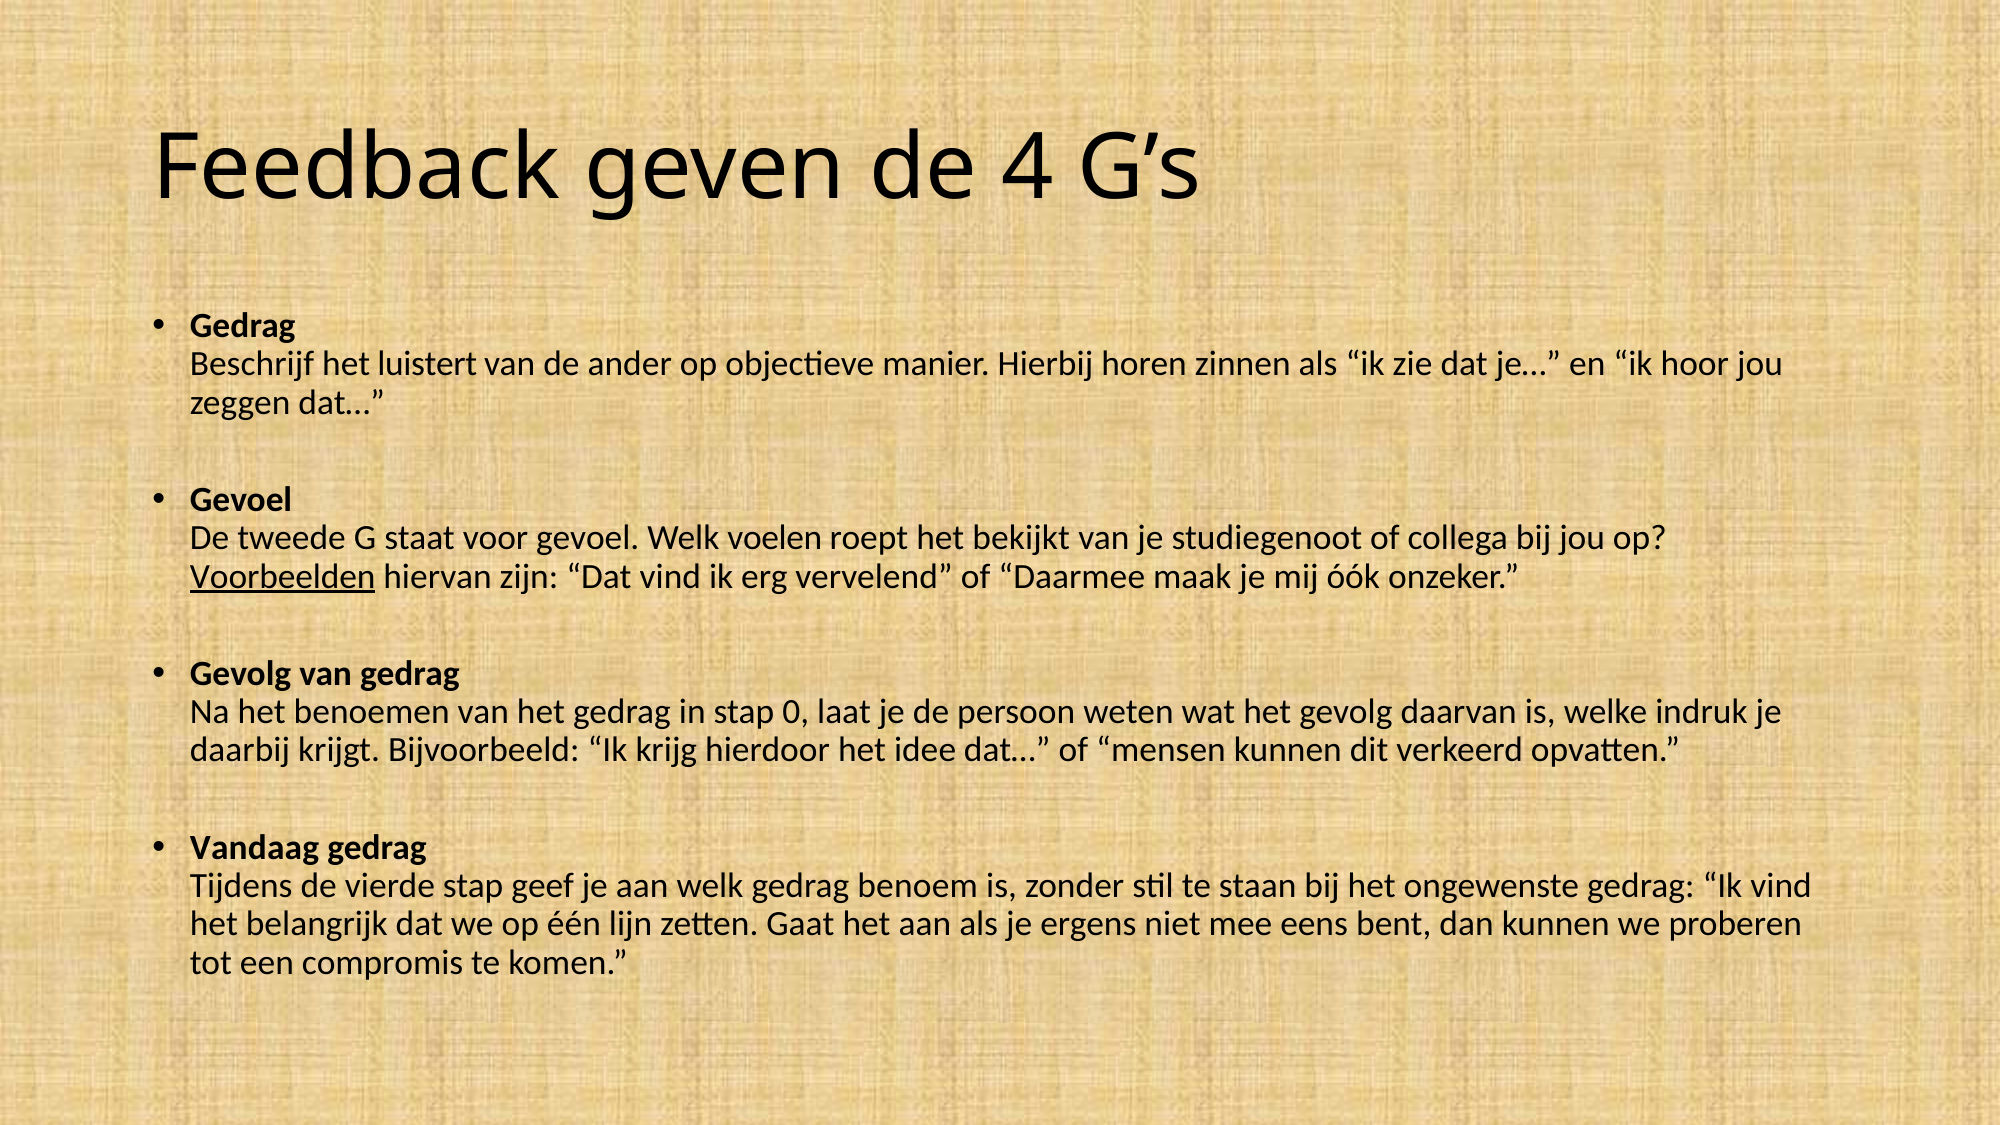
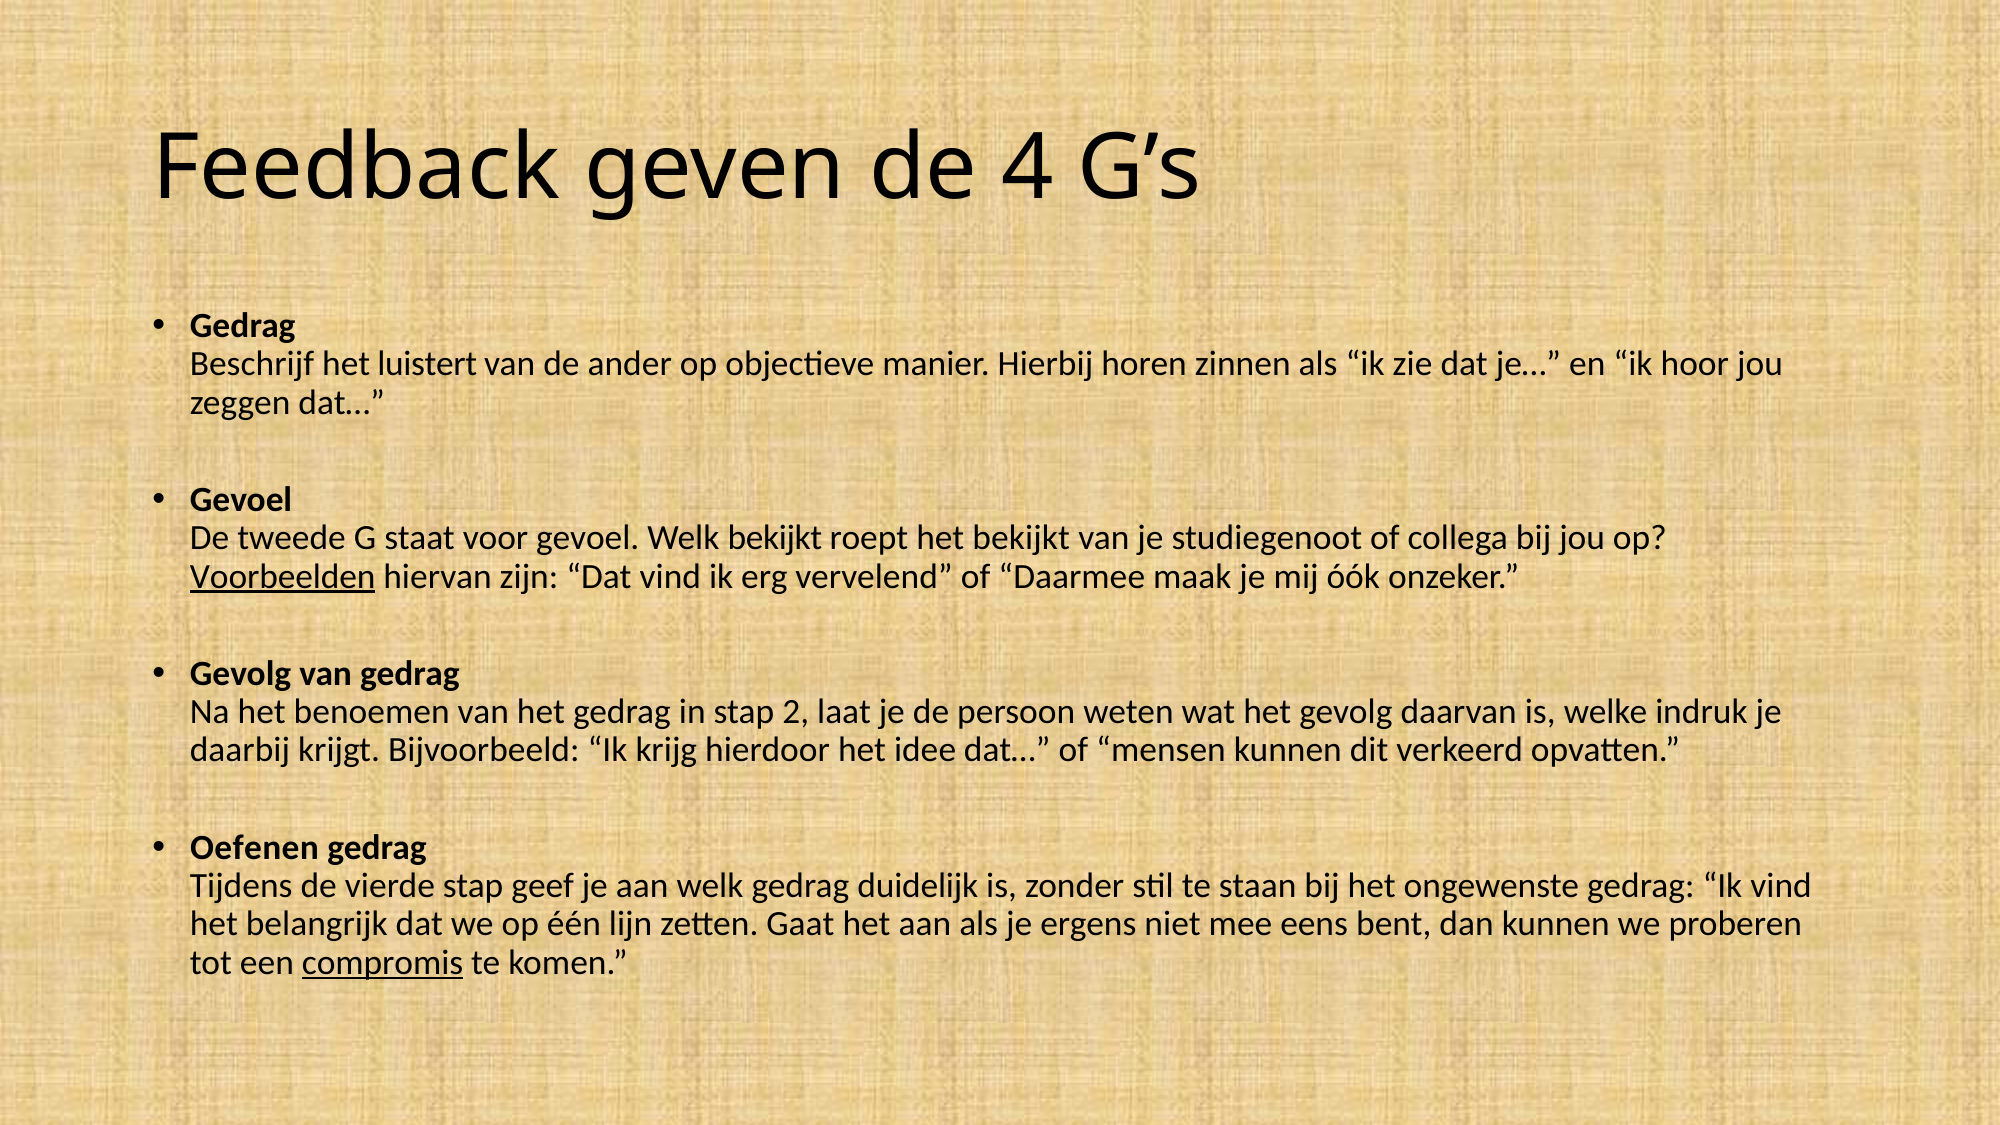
Welk voelen: voelen -> bekijkt
0: 0 -> 2
Vandaag: Vandaag -> Oefenen
benoem: benoem -> duidelijk
compromis underline: none -> present
